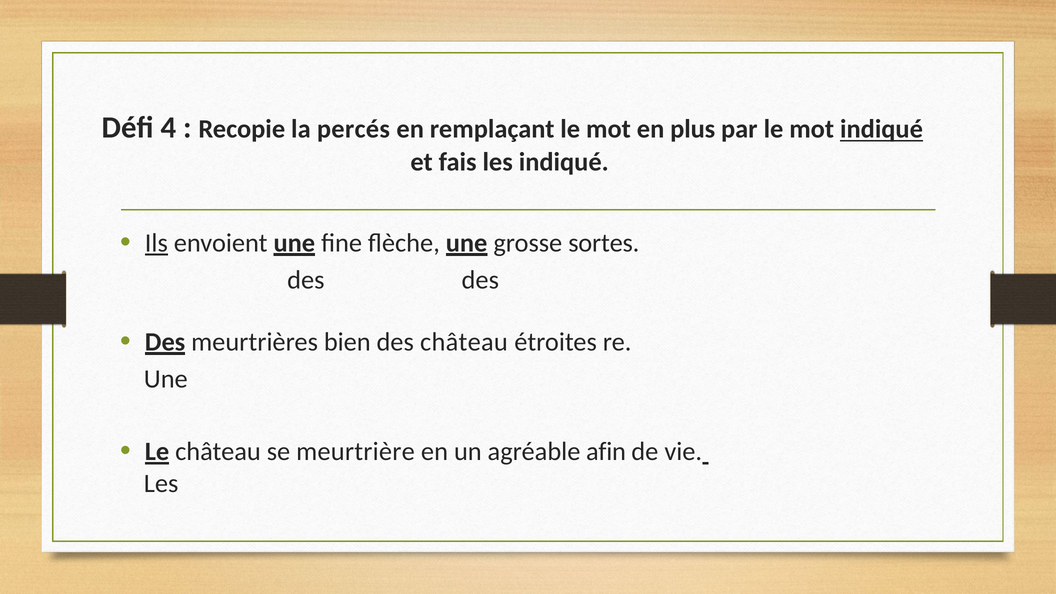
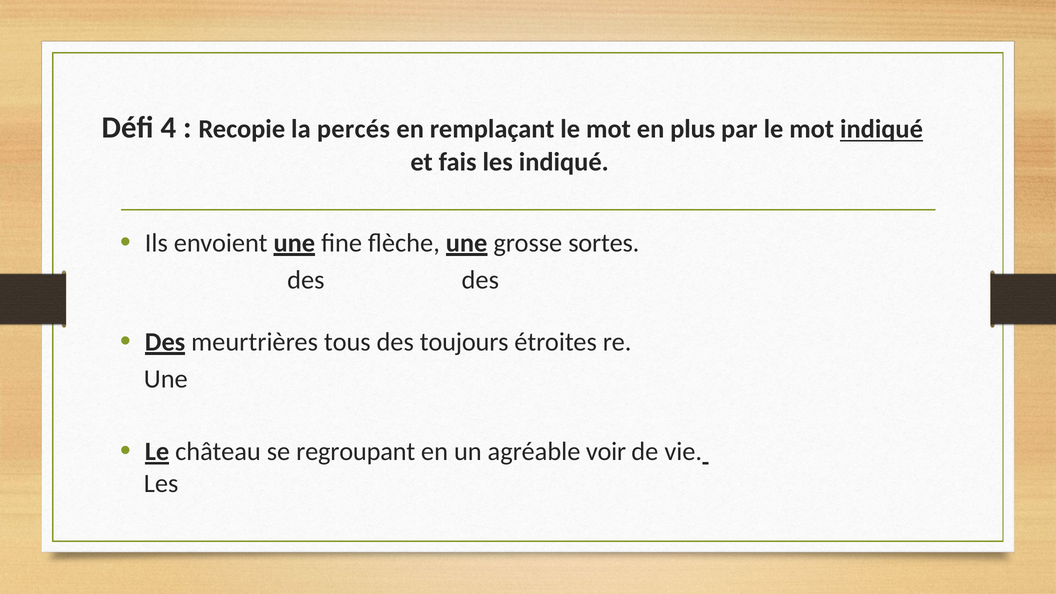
Ils underline: present -> none
bien: bien -> tous
des château: château -> toujours
meurtrière: meurtrière -> regroupant
afin: afin -> voir
